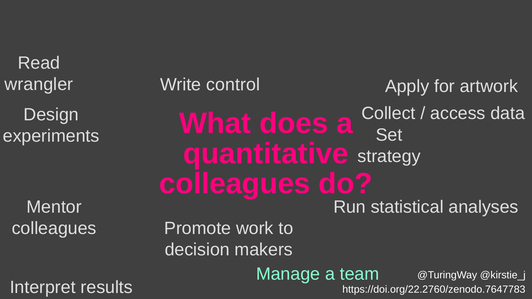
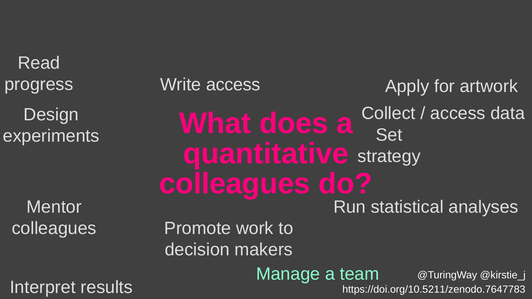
wrangler: wrangler -> progress
Write control: control -> access
https://doi.org/22.2760/zenodo.7647783: https://doi.org/22.2760/zenodo.7647783 -> https://doi.org/10.5211/zenodo.7647783
